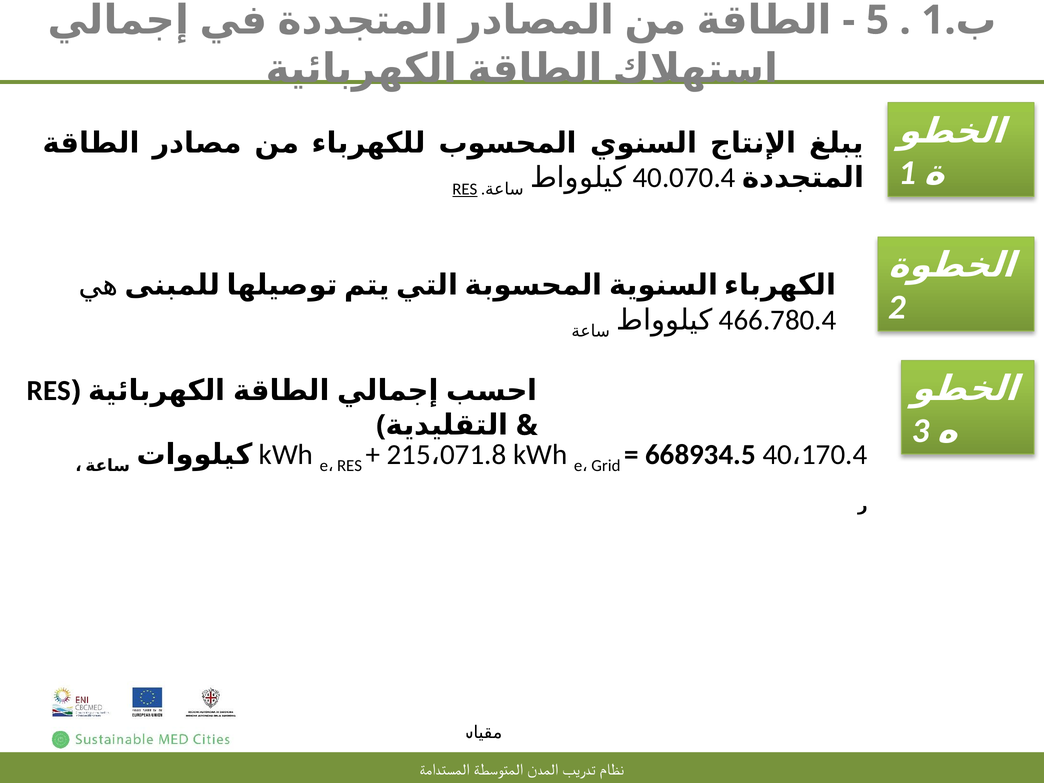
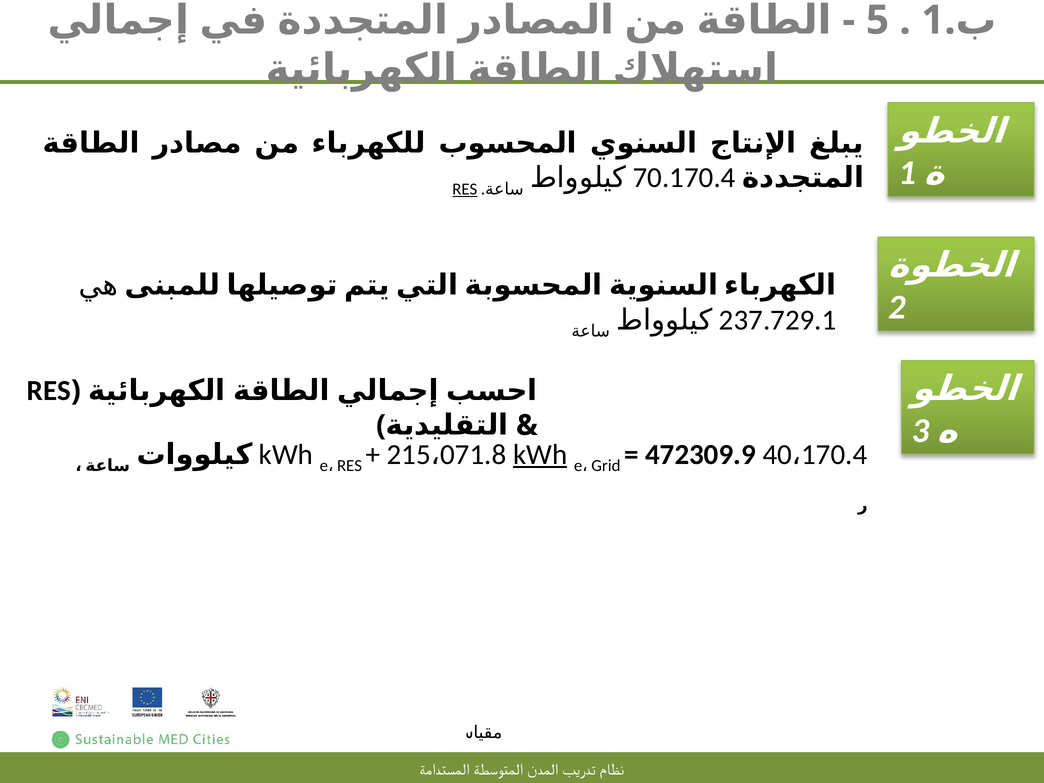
40.070.4: 40.070.4 -> 70.170.4
466.780.4: 466.780.4 -> 237.729.1
kWh at (540, 454) underline: none -> present
668934.5: 668934.5 -> 472309.9
